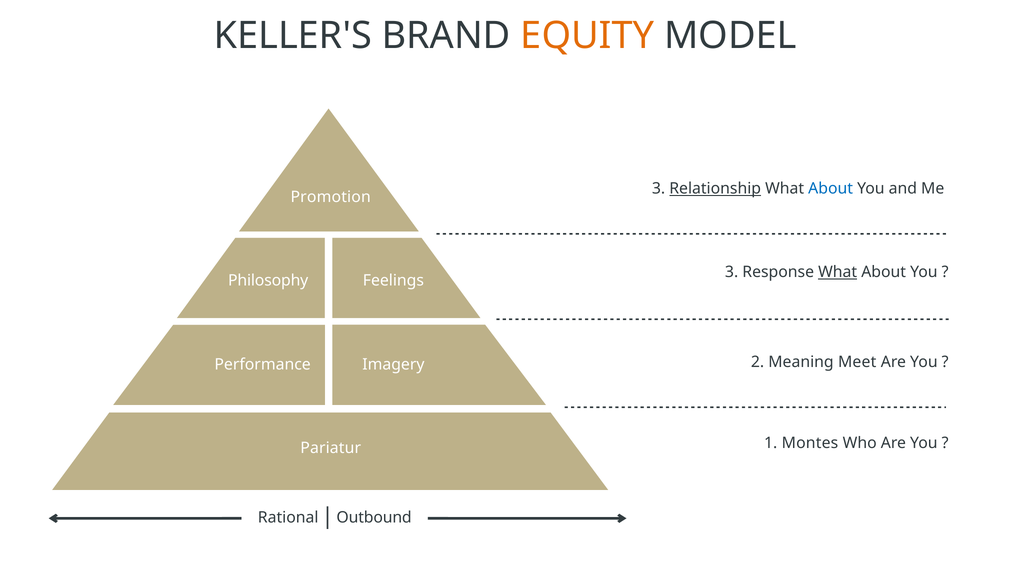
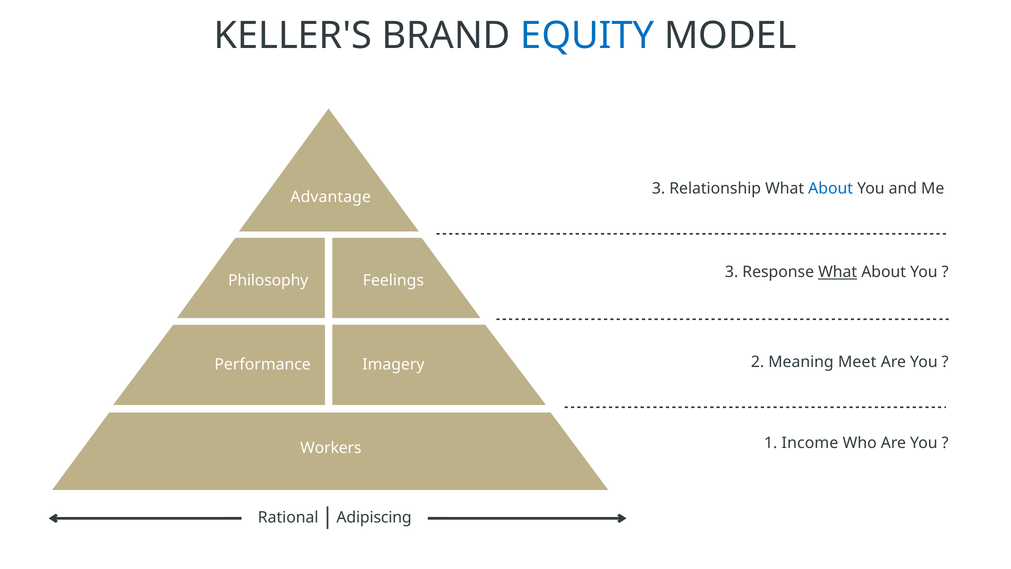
EQUITY colour: orange -> blue
Relationship underline: present -> none
Promotion: Promotion -> Advantage
Pariatur: Pariatur -> Workers
Montes: Montes -> Income
Outbound: Outbound -> Adipiscing
